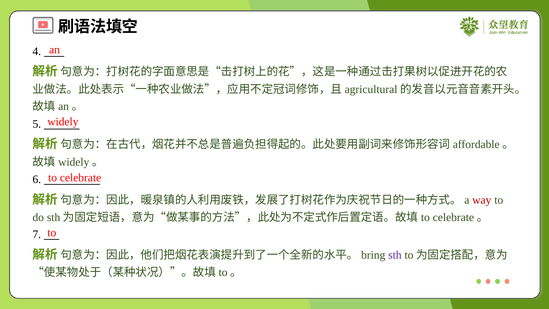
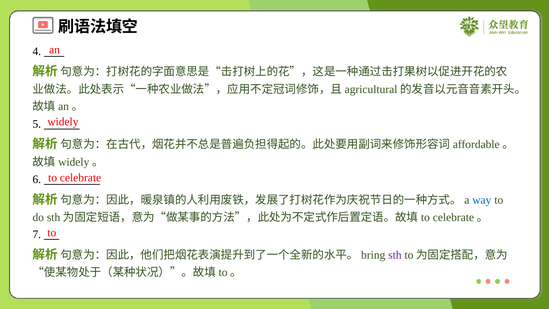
way colour: red -> blue
